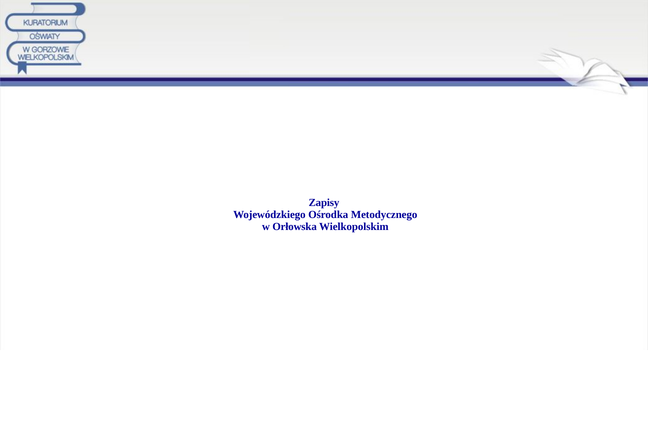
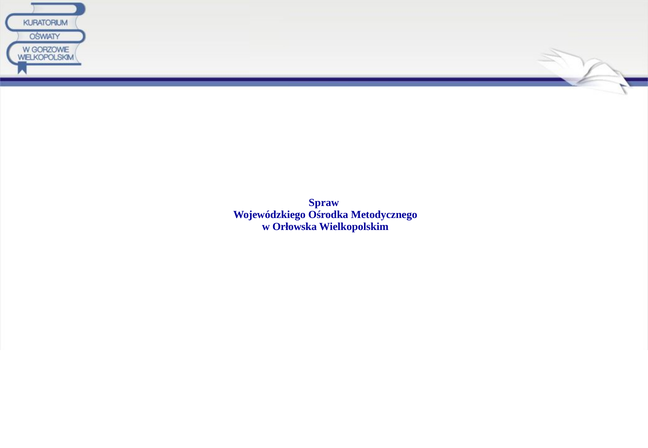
Zapisy: Zapisy -> Spraw
